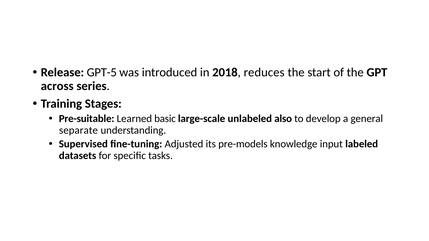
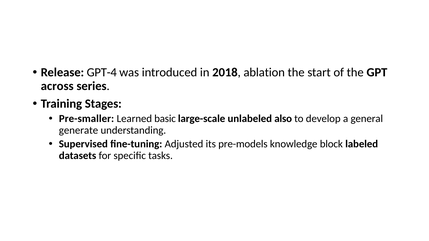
GPT-5: GPT-5 -> GPT-4
reduces: reduces -> ablation
Pre-suitable: Pre-suitable -> Pre-smaller
separate: separate -> generate
input: input -> block
